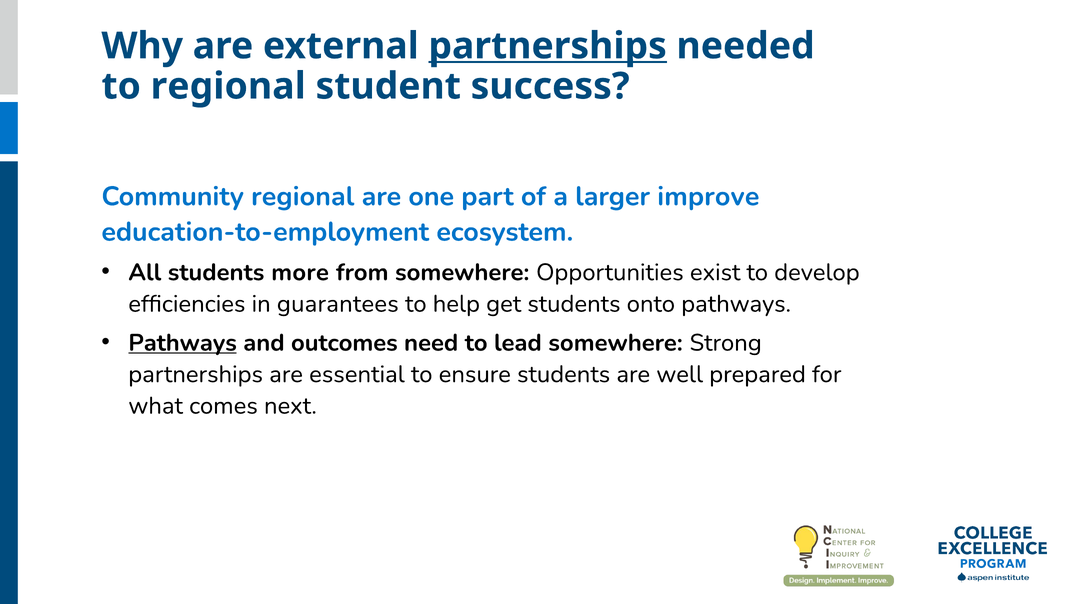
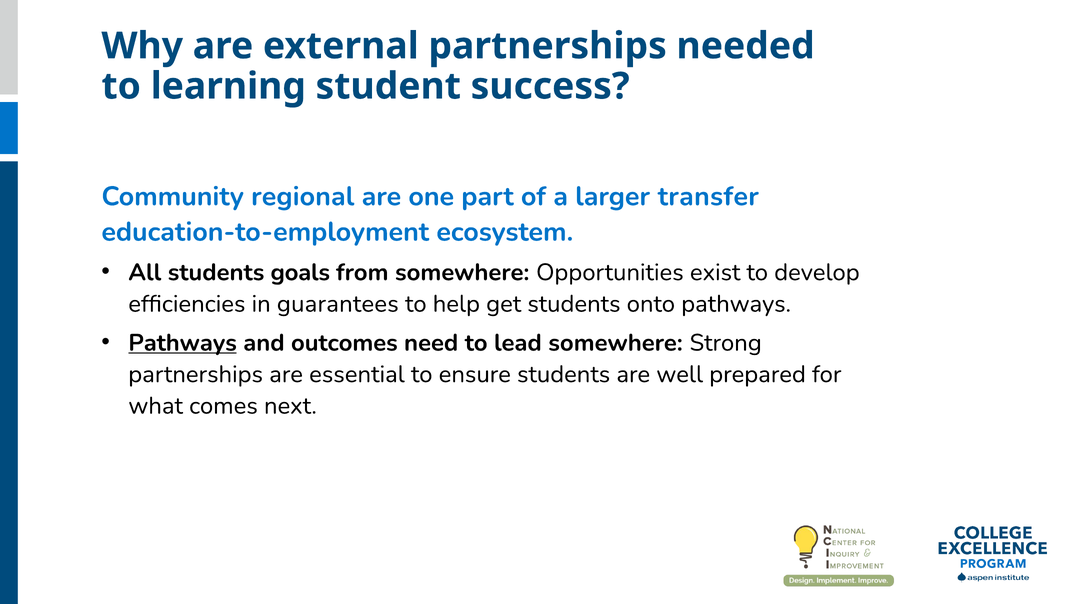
partnerships at (548, 46) underline: present -> none
to regional: regional -> learning
improve: improve -> transfer
more: more -> goals
